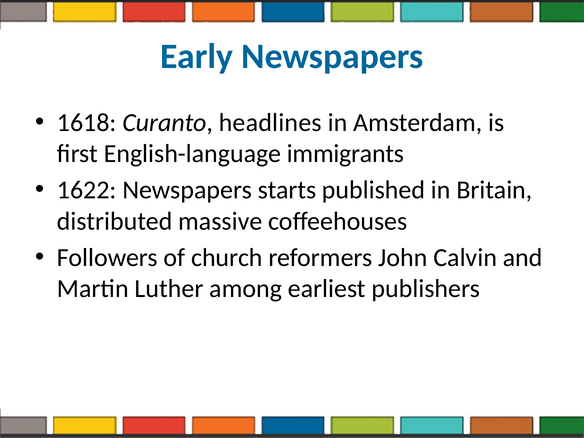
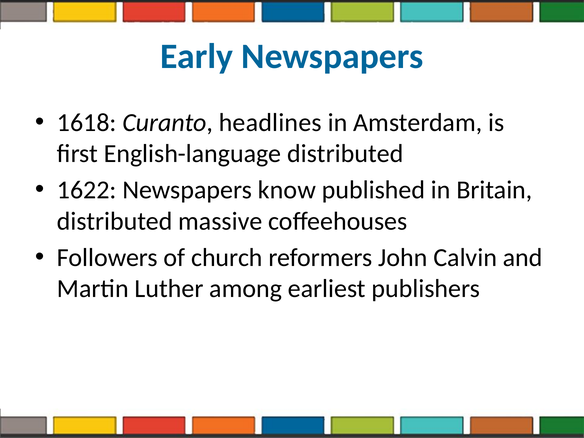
English-language immigrants: immigrants -> distributed
starts: starts -> know
